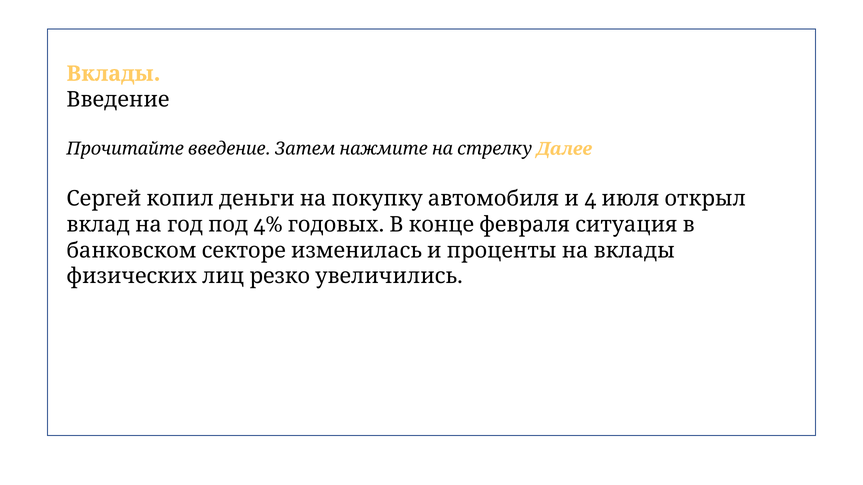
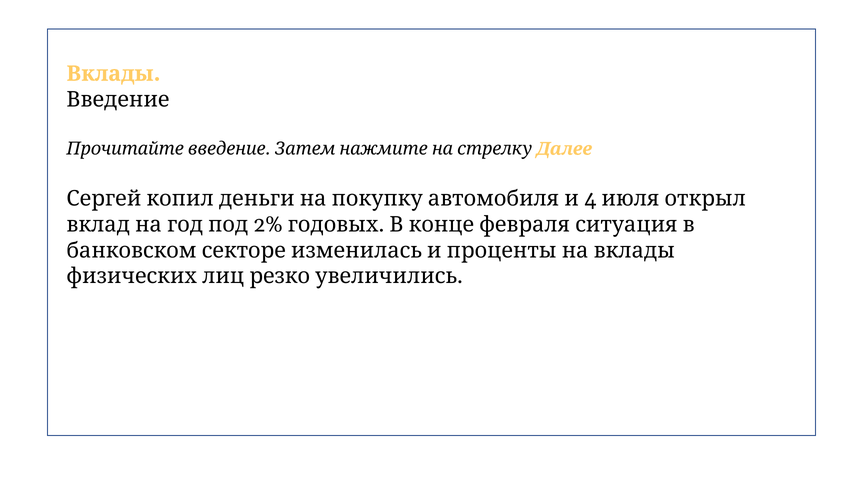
4%: 4% -> 2%
